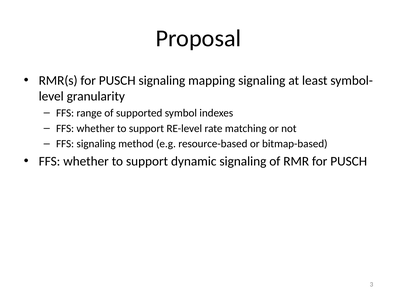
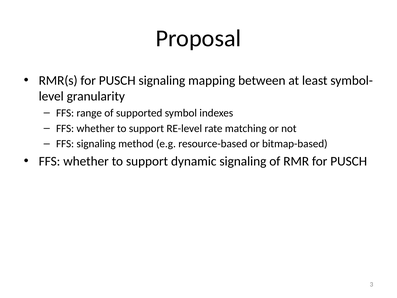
mapping signaling: signaling -> between
